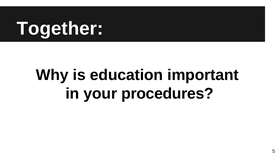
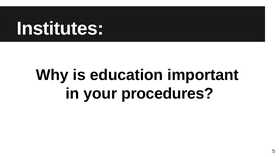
Together: Together -> Institutes
